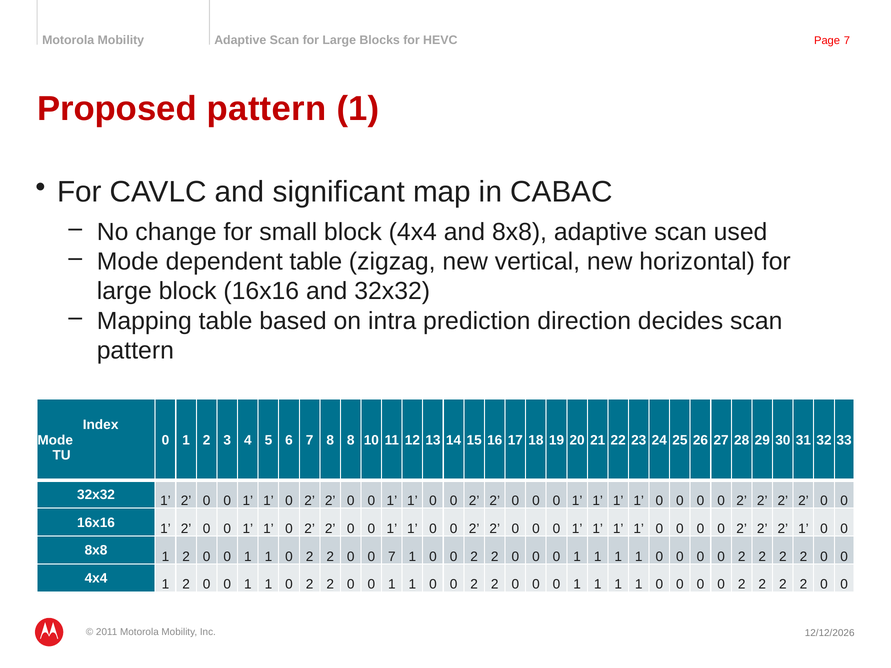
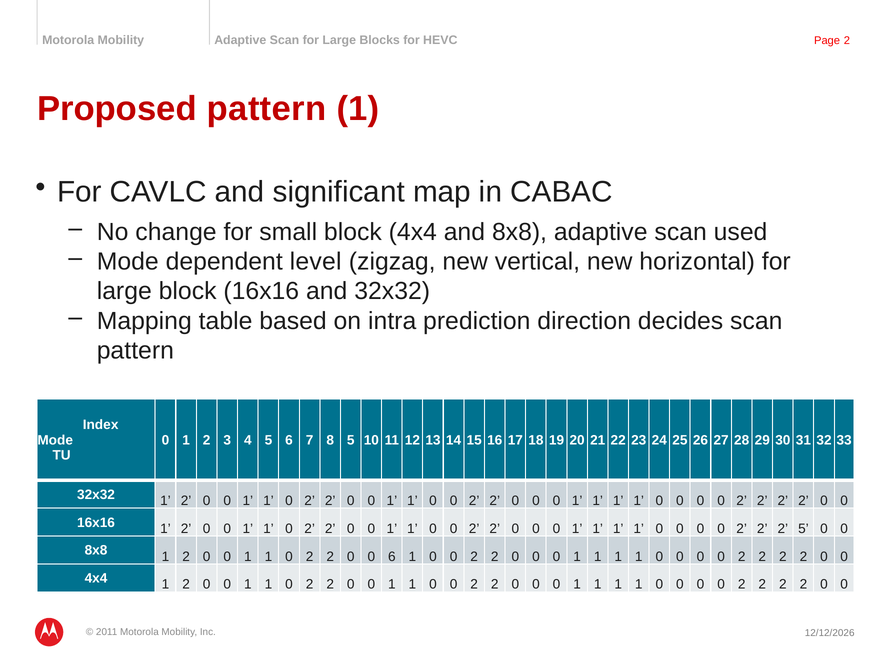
7 at (847, 41): 7 -> 2
dependent table: table -> level
8 8: 8 -> 5
2 1: 1 -> 5
0 7: 7 -> 6
